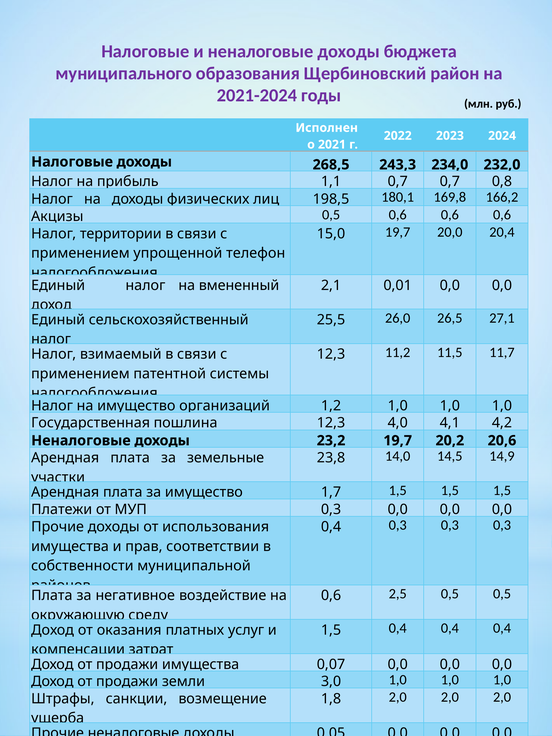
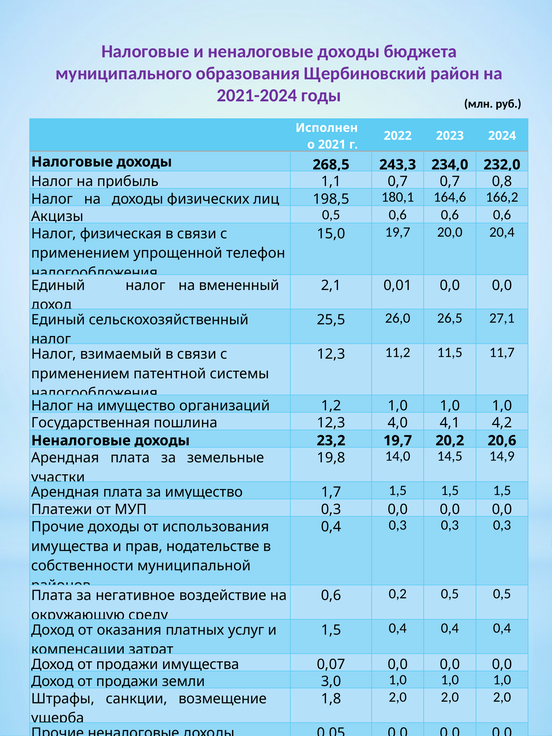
169,8: 169,8 -> 164,6
территории: территории -> физическая
23,8: 23,8 -> 19,8
соответствии: соответствии -> нодательстве
2,5: 2,5 -> 0,2
